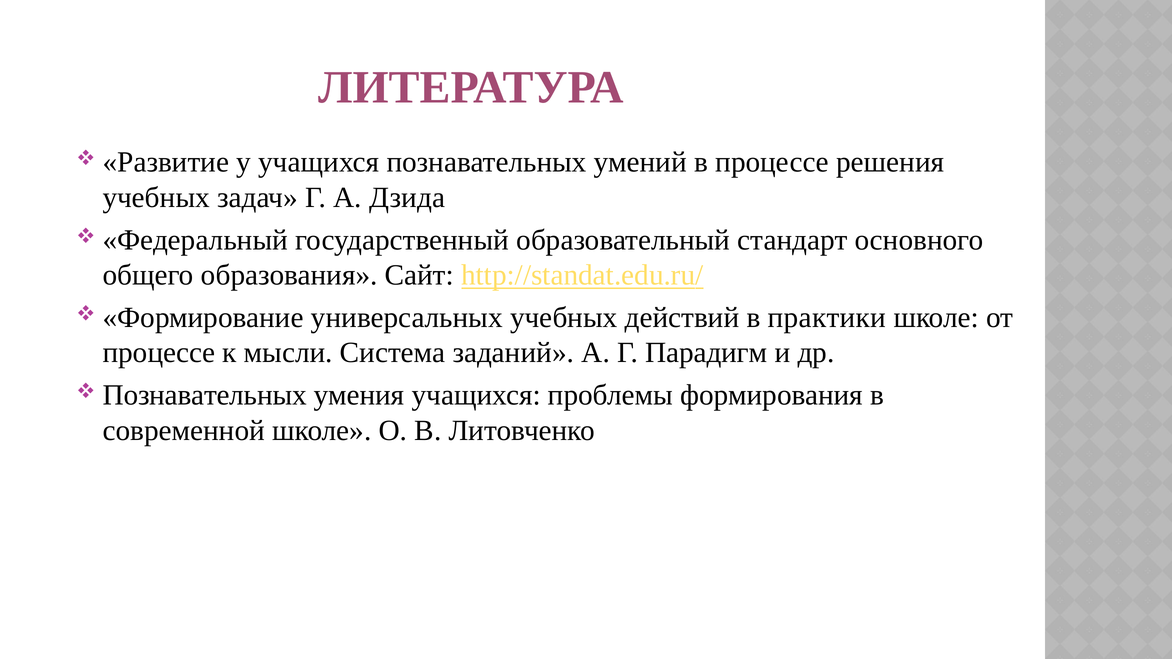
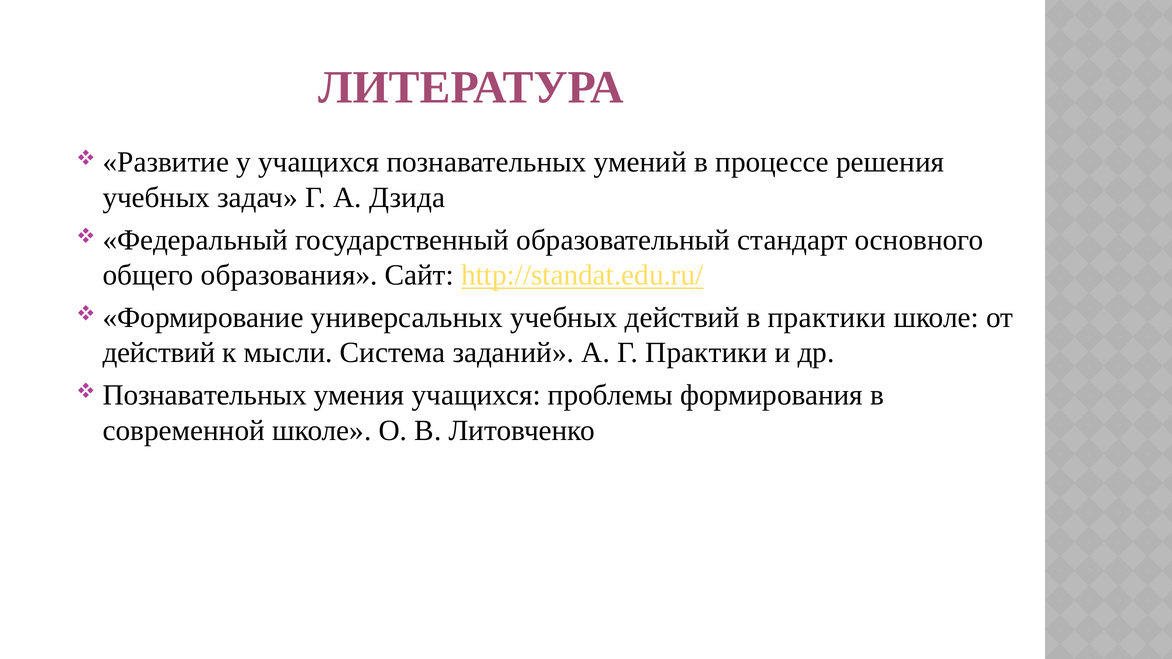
процессе at (159, 353): процессе -> действий
Г Парадигм: Парадигм -> Практики
